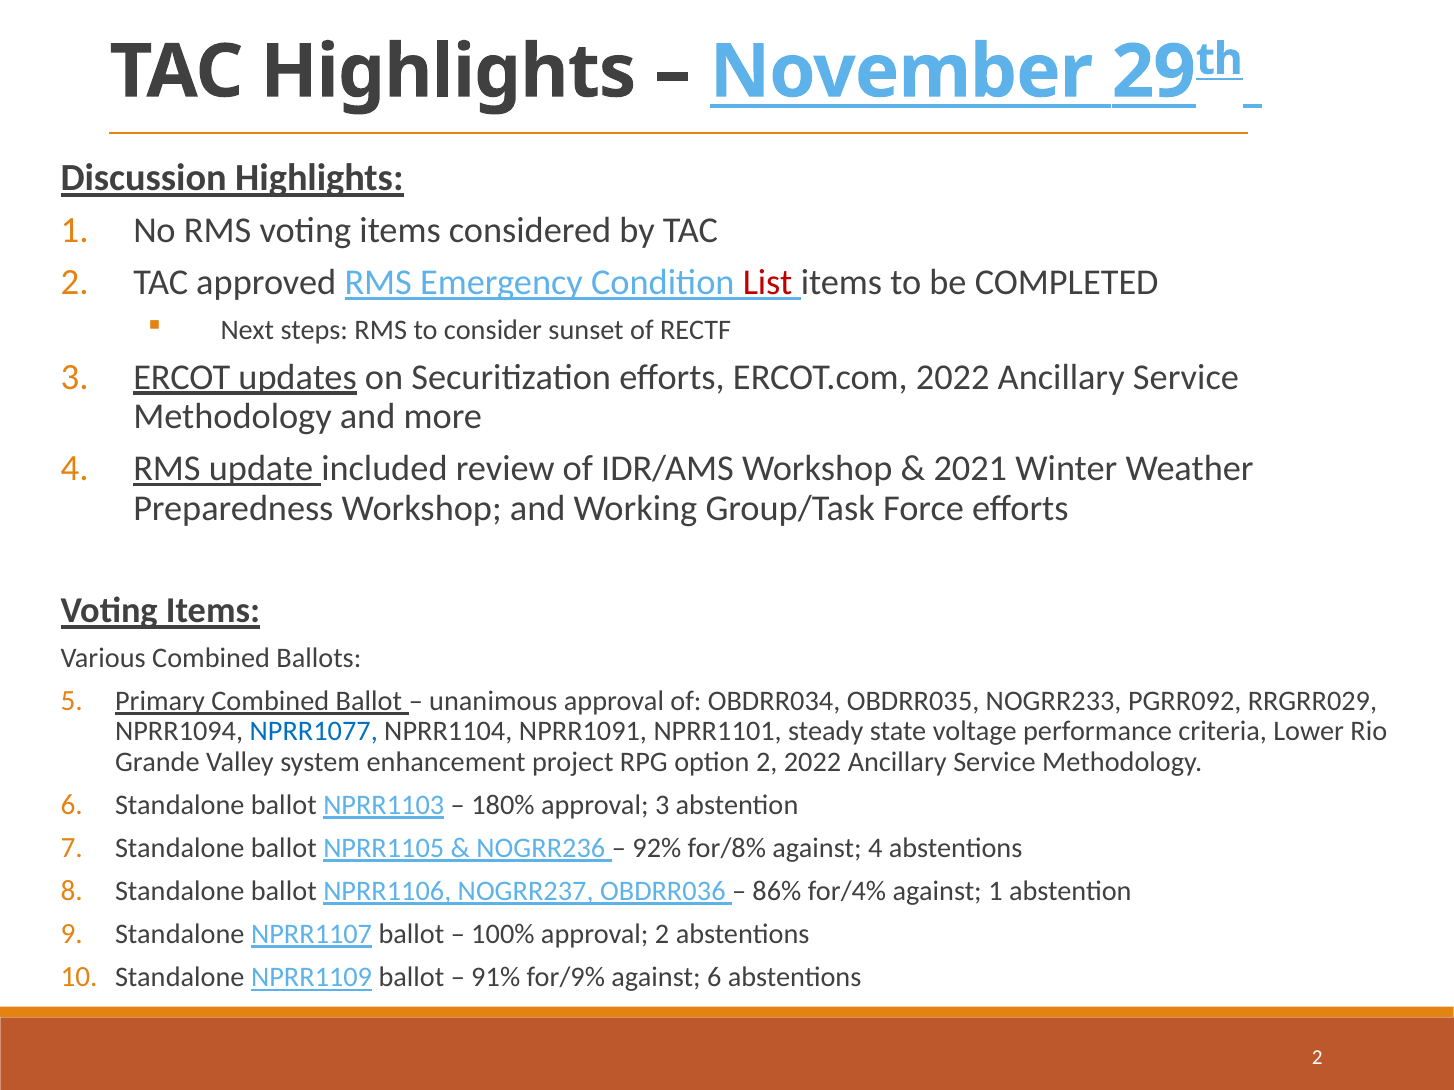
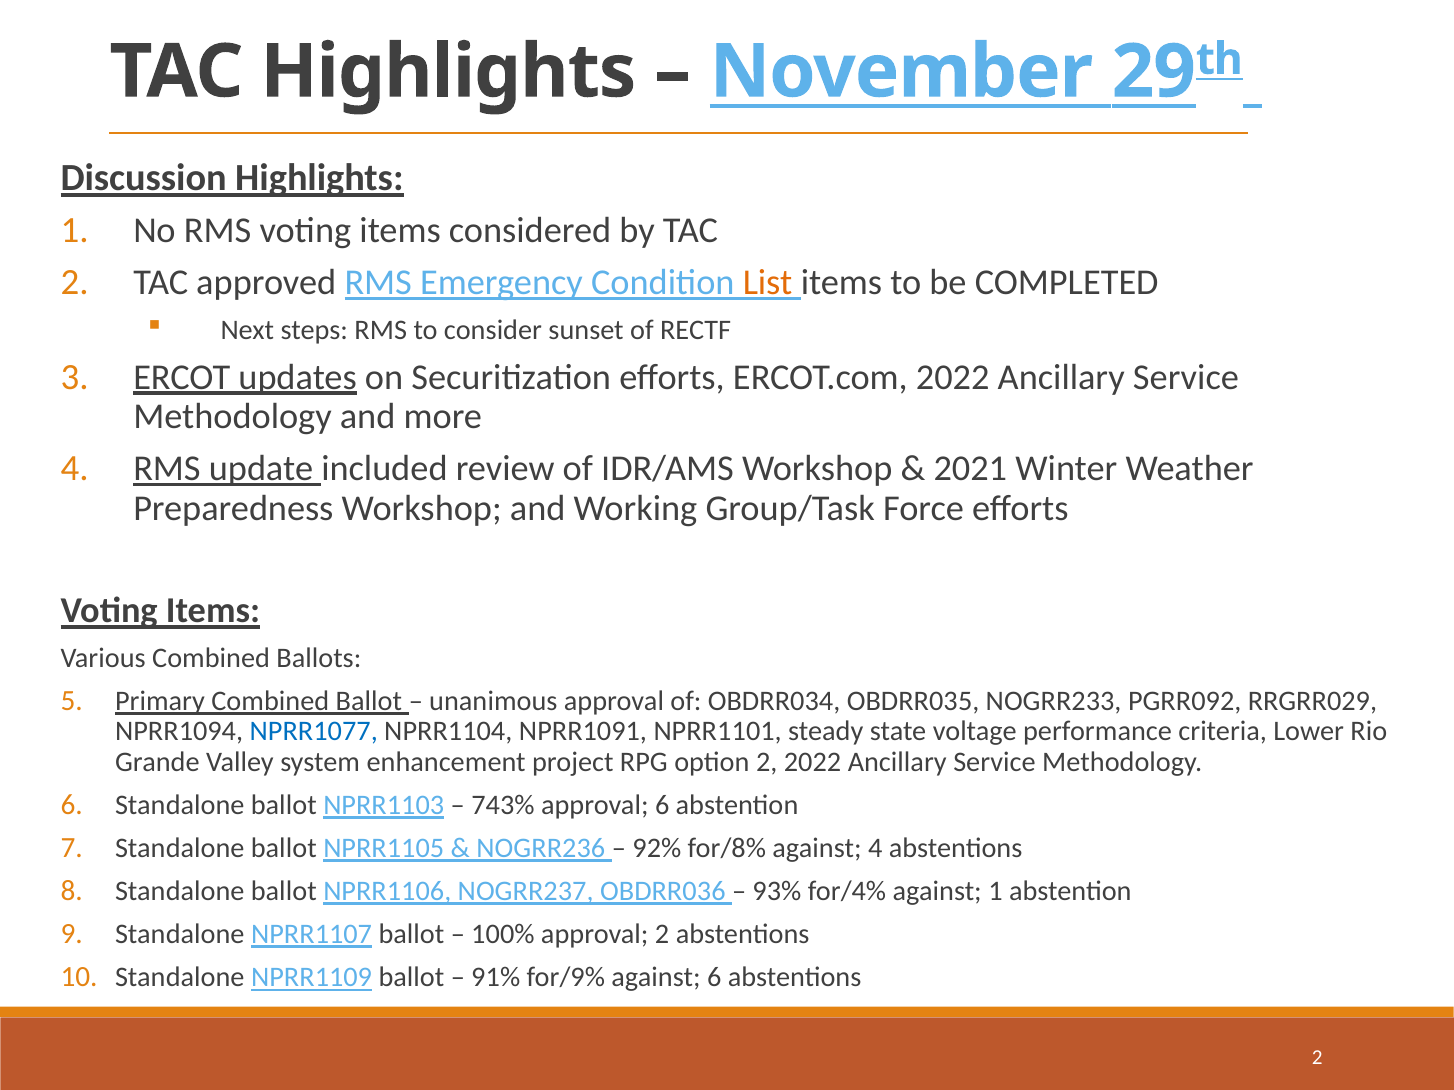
List colour: red -> orange
180%: 180% -> 743%
approval 3: 3 -> 6
86%: 86% -> 93%
